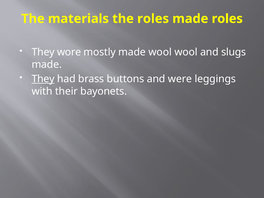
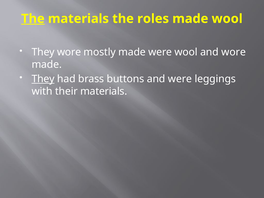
The at (33, 19) underline: none -> present
made roles: roles -> wool
made wool: wool -> were
and slugs: slugs -> wore
their bayonets: bayonets -> materials
